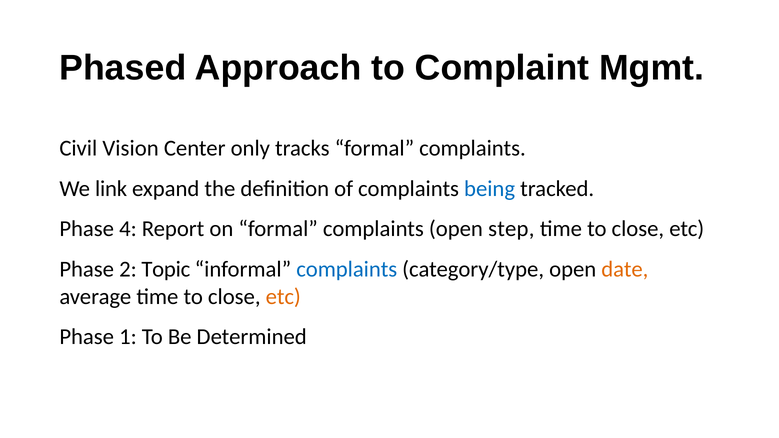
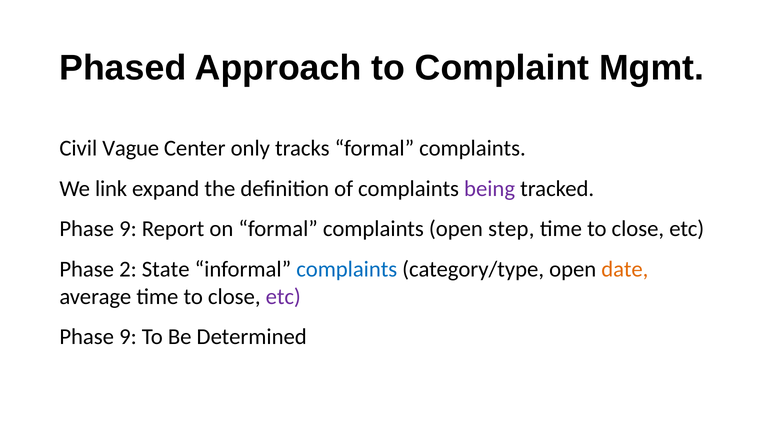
Vision: Vision -> Vague
being colour: blue -> purple
4 at (128, 229): 4 -> 9
Topic: Topic -> State
etc at (283, 297) colour: orange -> purple
1 at (128, 337): 1 -> 9
